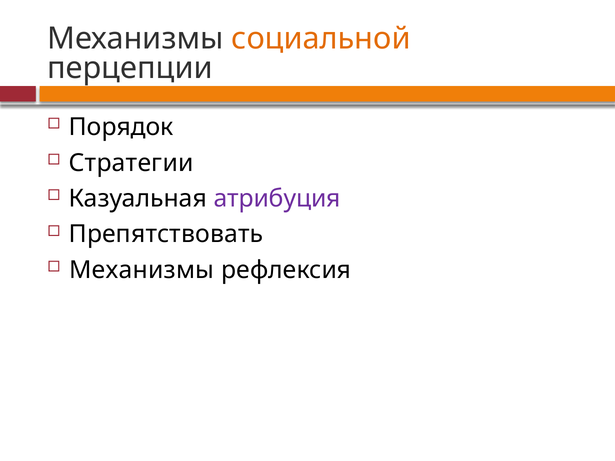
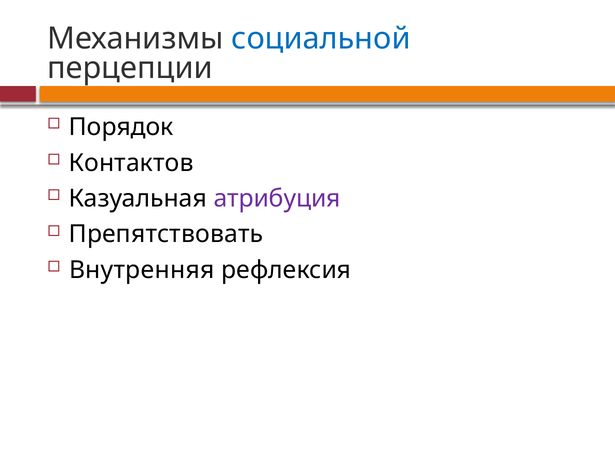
социальной colour: orange -> blue
Стратегии: Стратегии -> Контактов
Механизмы at (142, 270): Механизмы -> Внутренняя
